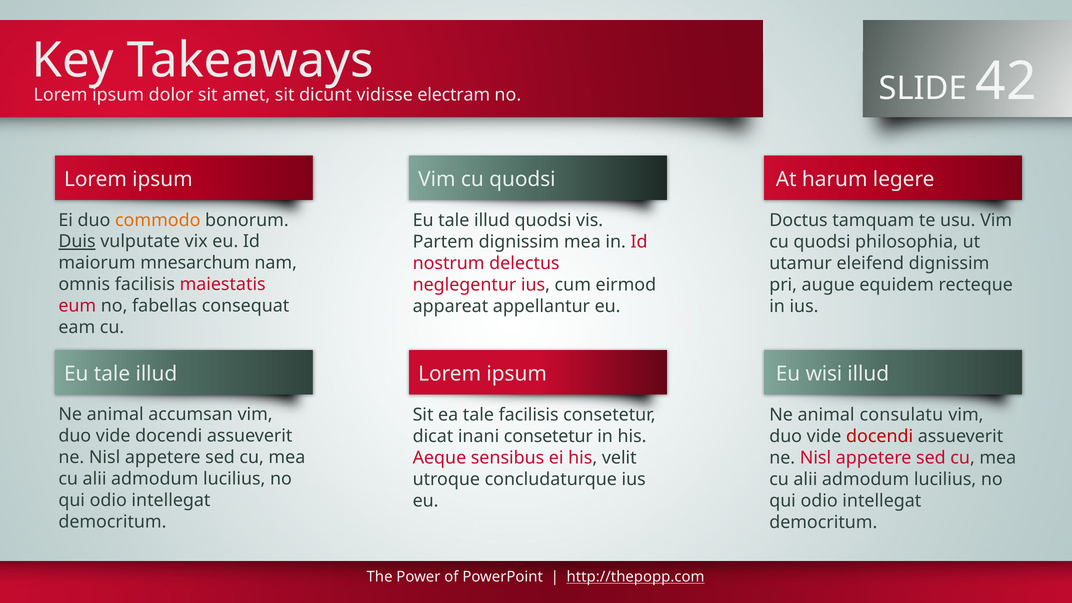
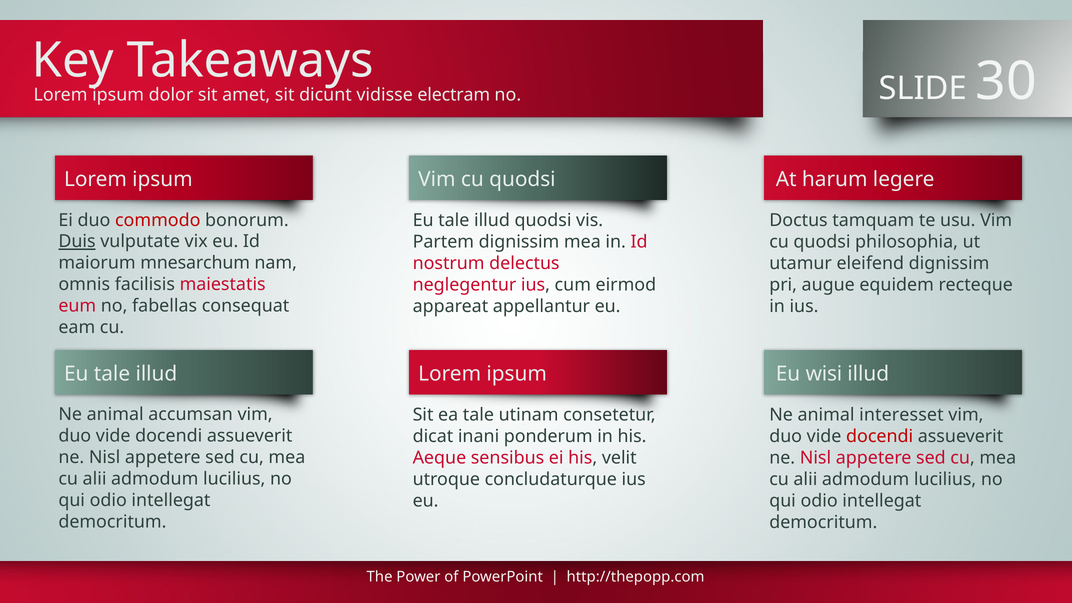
42: 42 -> 30
commodo colour: orange -> red
tale facilisis: facilisis -> utinam
consulatu: consulatu -> interesset
inani consetetur: consetetur -> ponderum
http://thepopp.com underline: present -> none
